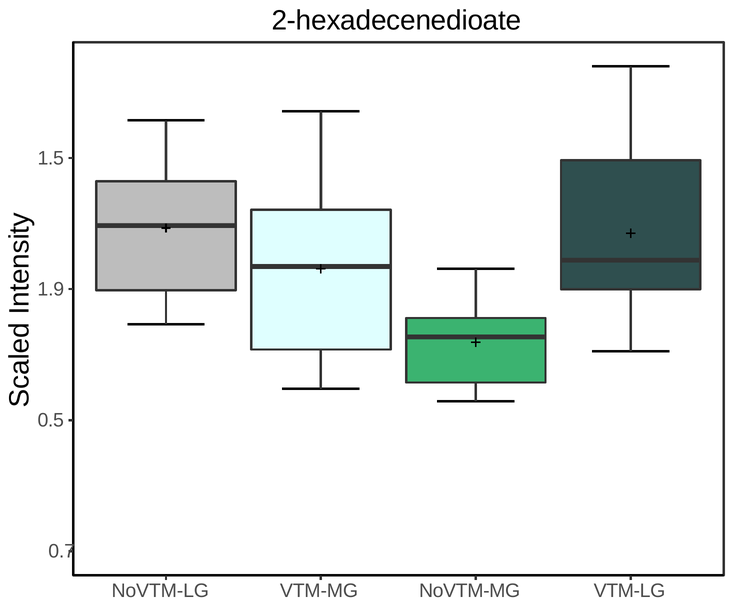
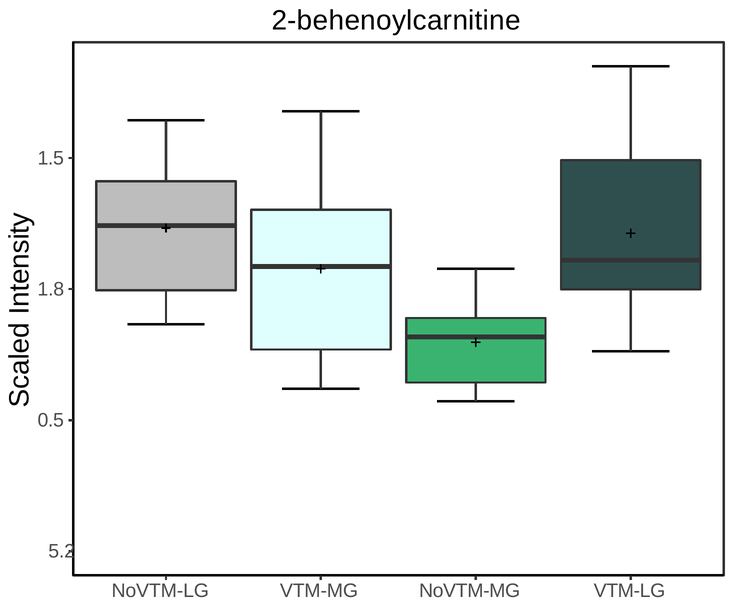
2-hexadecenedioate: 2-hexadecenedioate -> 2-behenoylcarnitine
1.9: 1.9 -> 1.8
0.7: 0.7 -> 5.2
